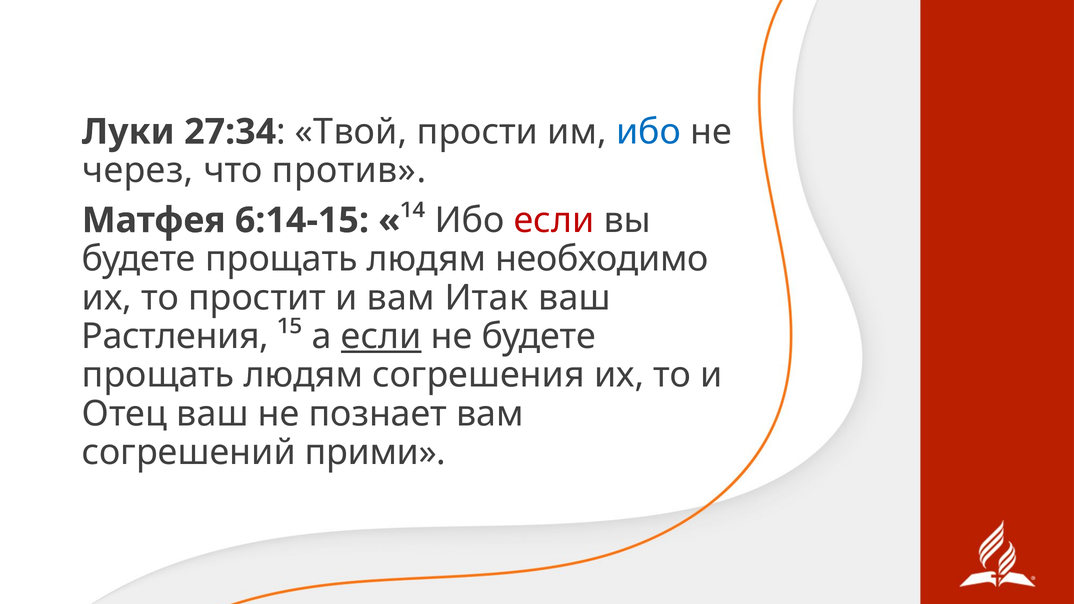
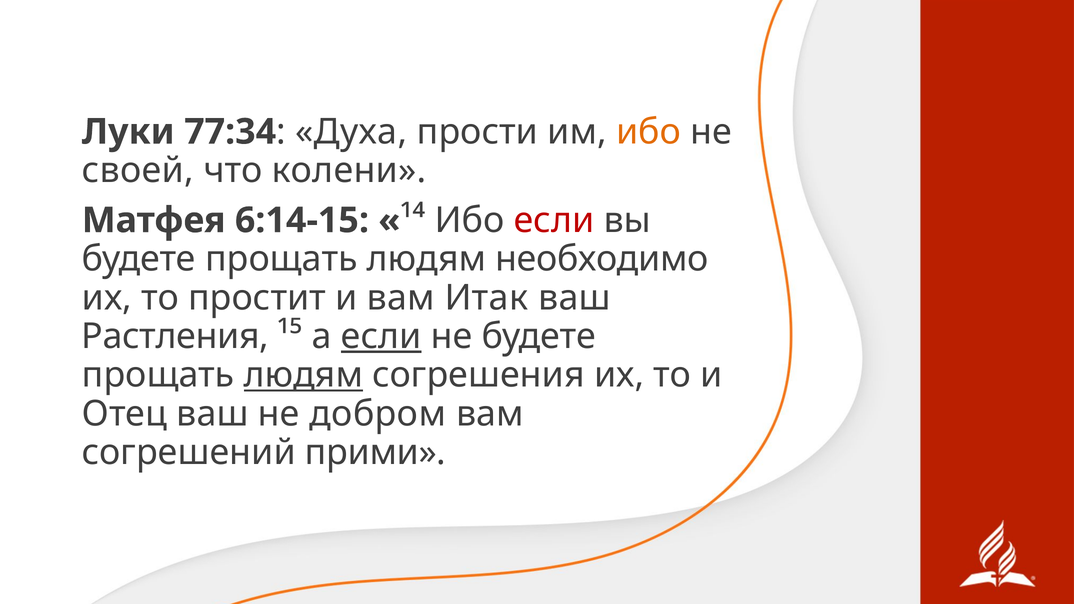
27:34: 27:34 -> 77:34
Твой: Твой -> Духа
ибо at (649, 132) colour: blue -> orange
через: через -> своей
против: против -> колени
людям at (303, 375) underline: none -> present
познает: познает -> добром
